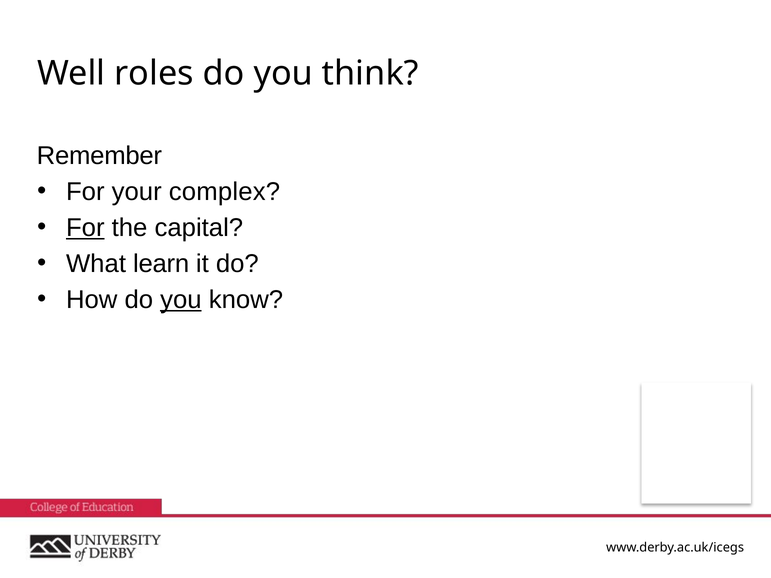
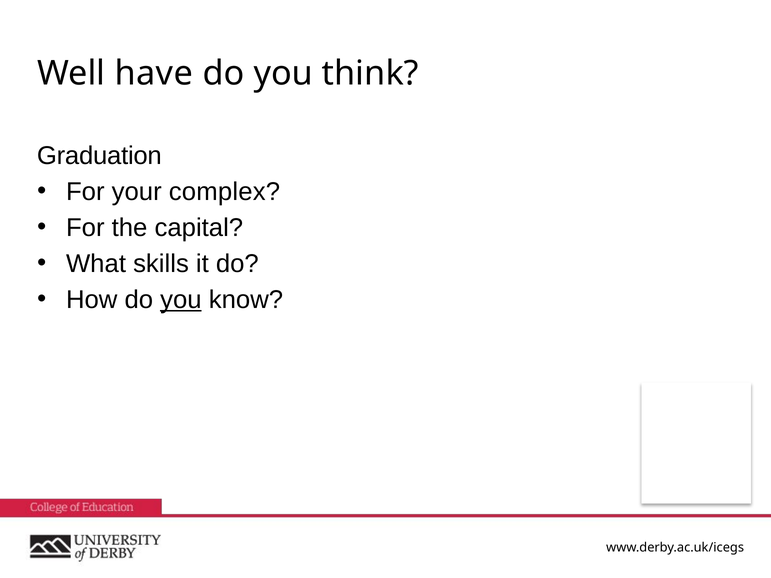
roles: roles -> have
Remember: Remember -> Graduation
For at (85, 228) underline: present -> none
learn: learn -> skills
